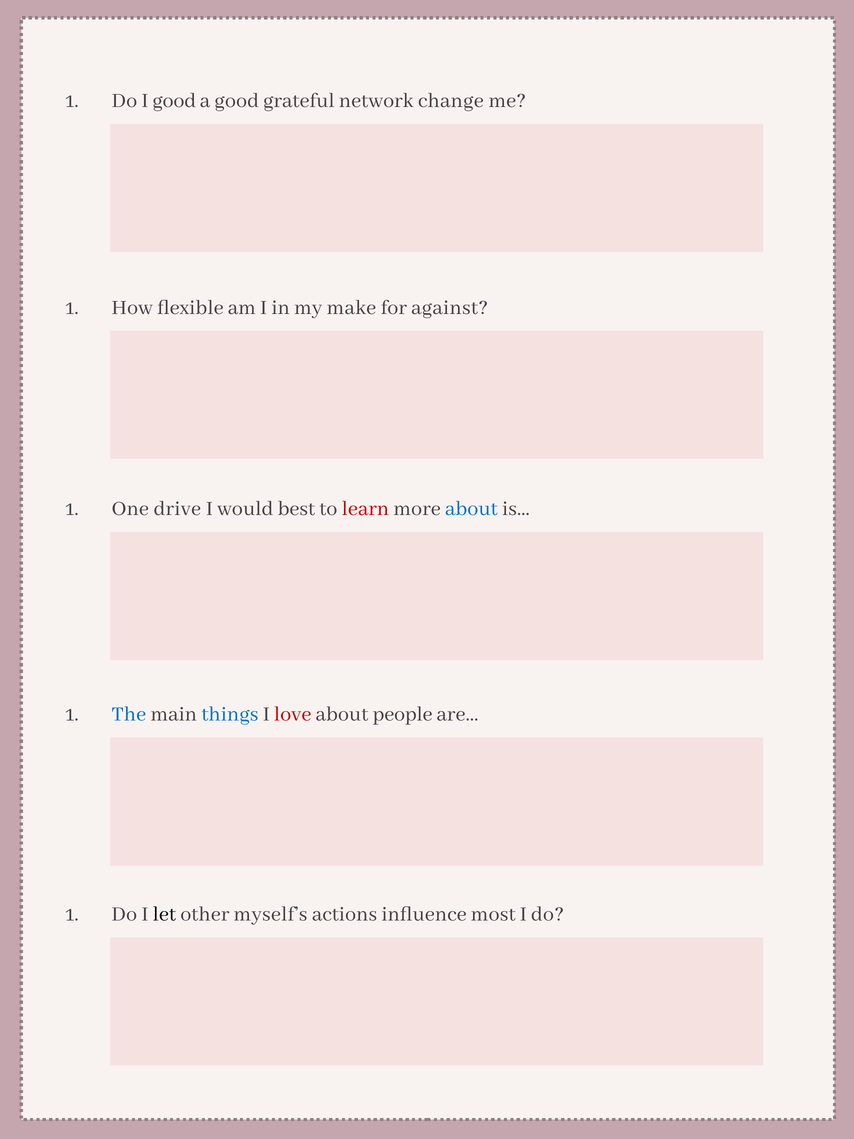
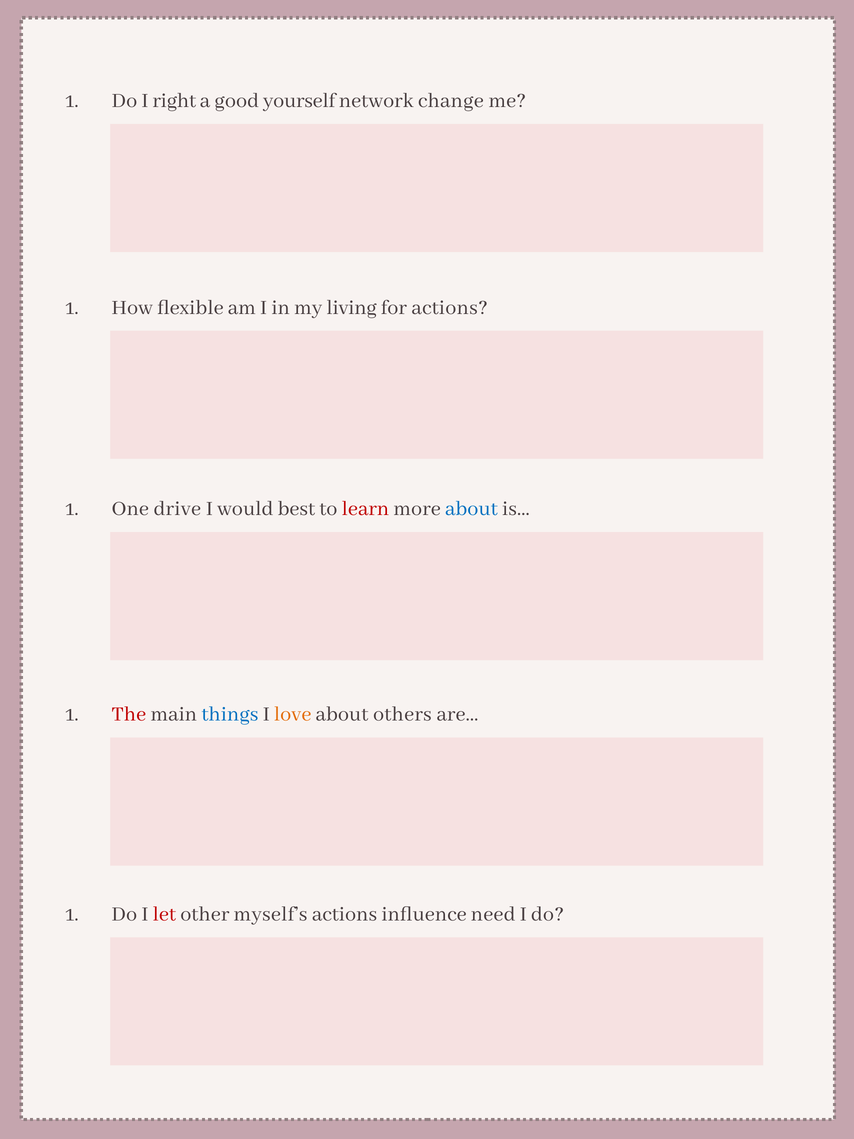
I good: good -> right
grateful: grateful -> yourself
make: make -> living
for against: against -> actions
The colour: blue -> red
love colour: red -> orange
people: people -> others
let colour: black -> red
most: most -> need
